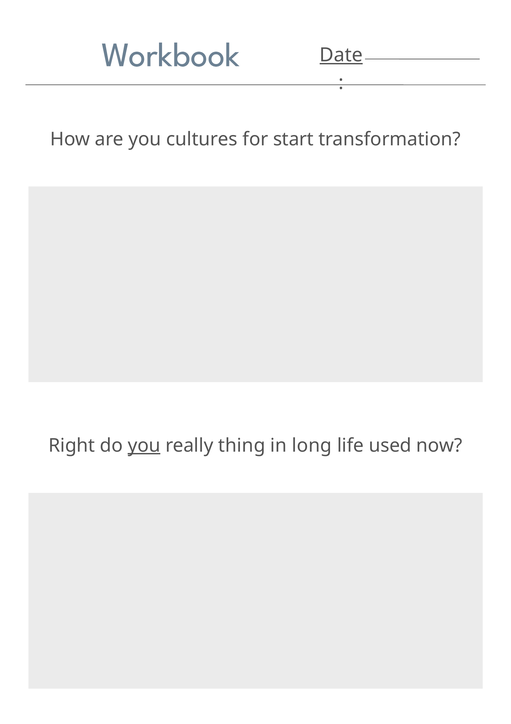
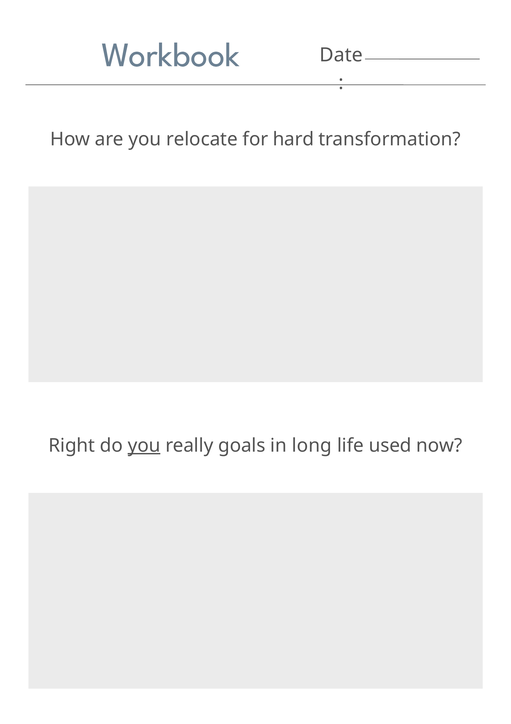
Date underline: present -> none
cultures: cultures -> relocate
start: start -> hard
thing: thing -> goals
